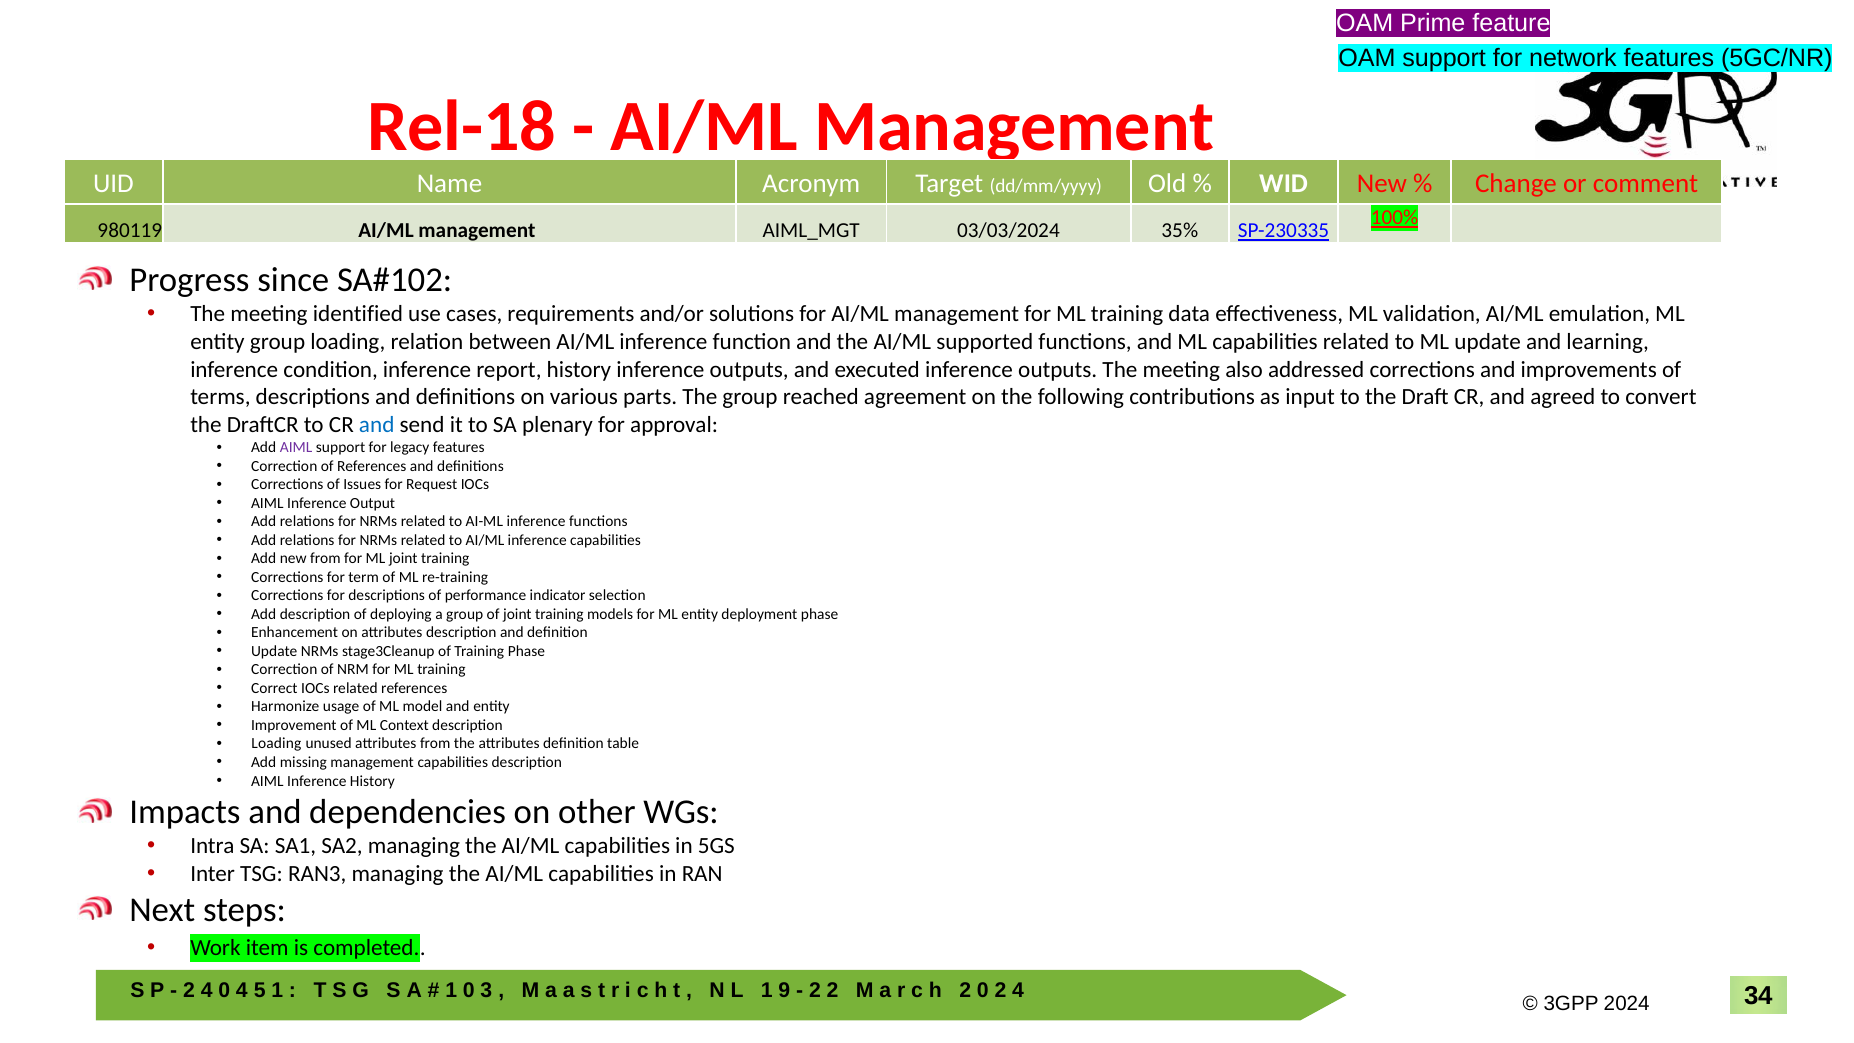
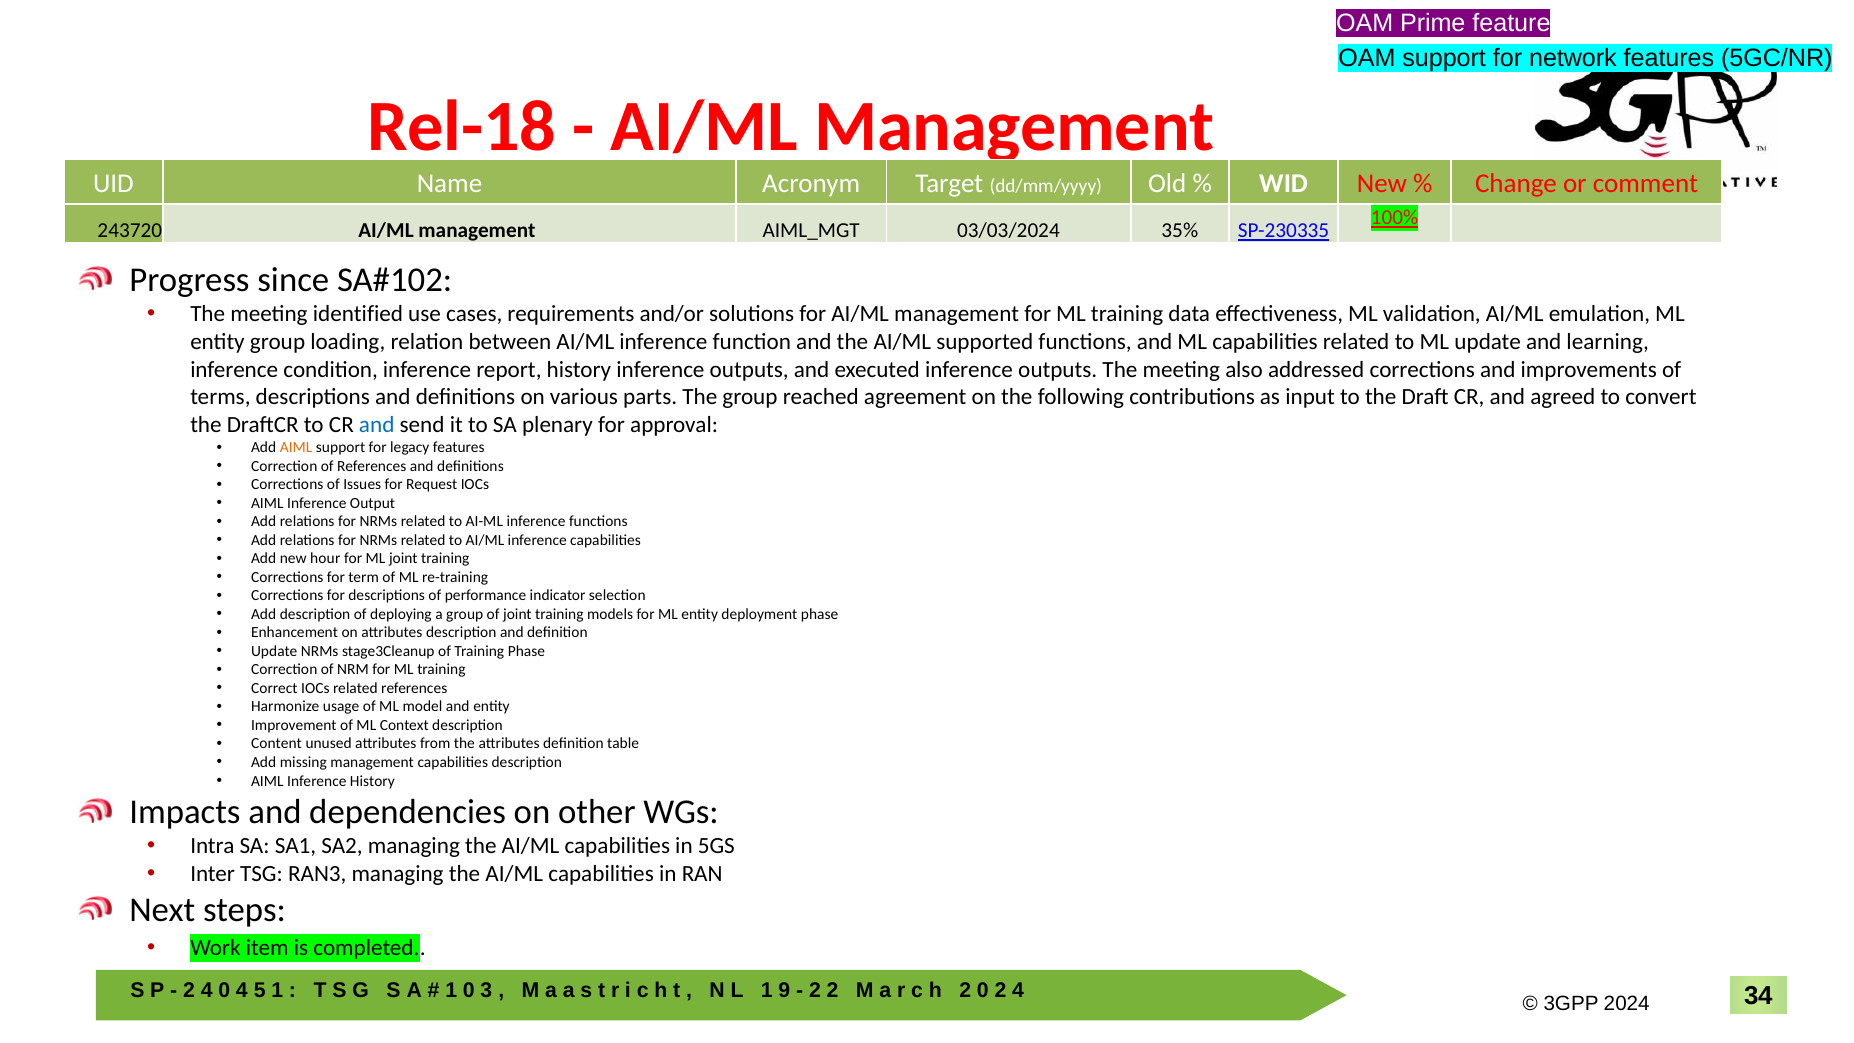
980119: 980119 -> 243720
AIML at (296, 448) colour: purple -> orange
new from: from -> hour
Loading at (276, 744): Loading -> Content
